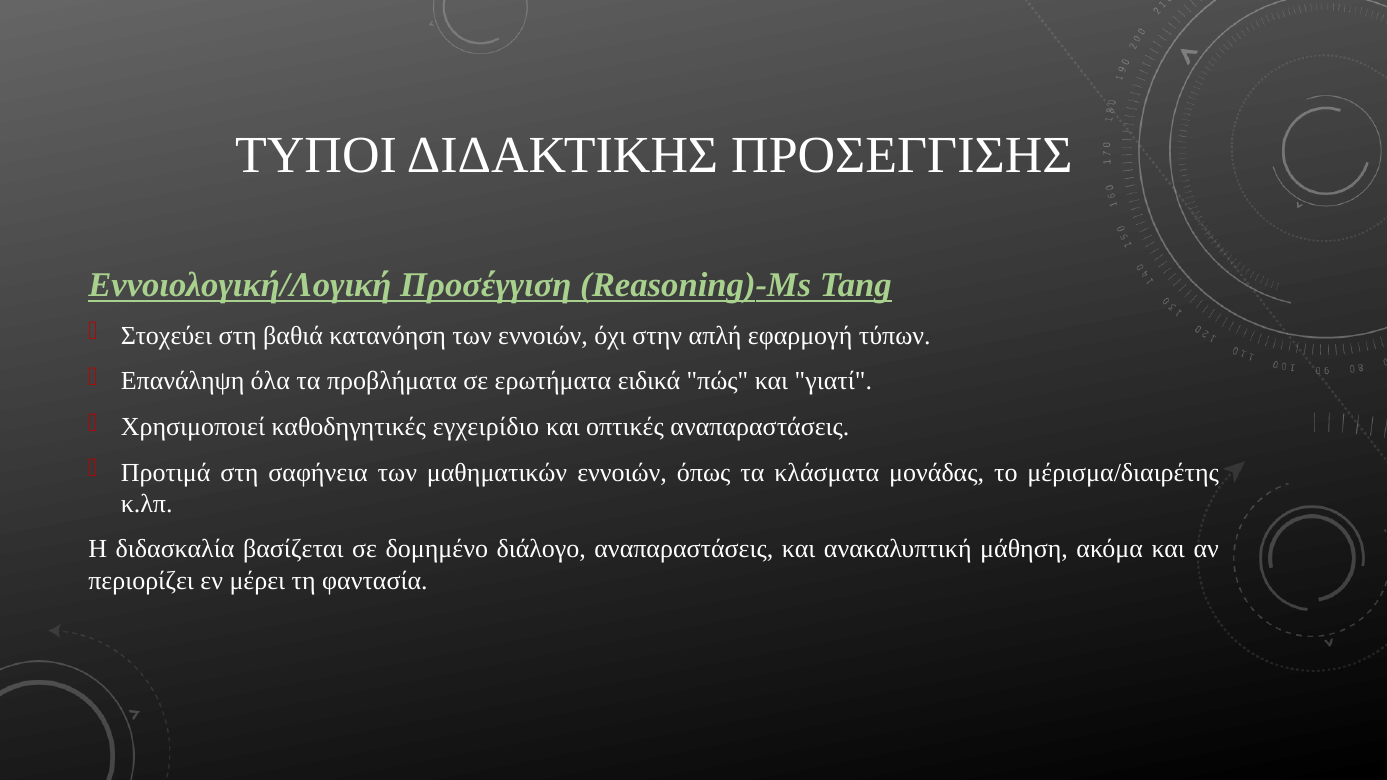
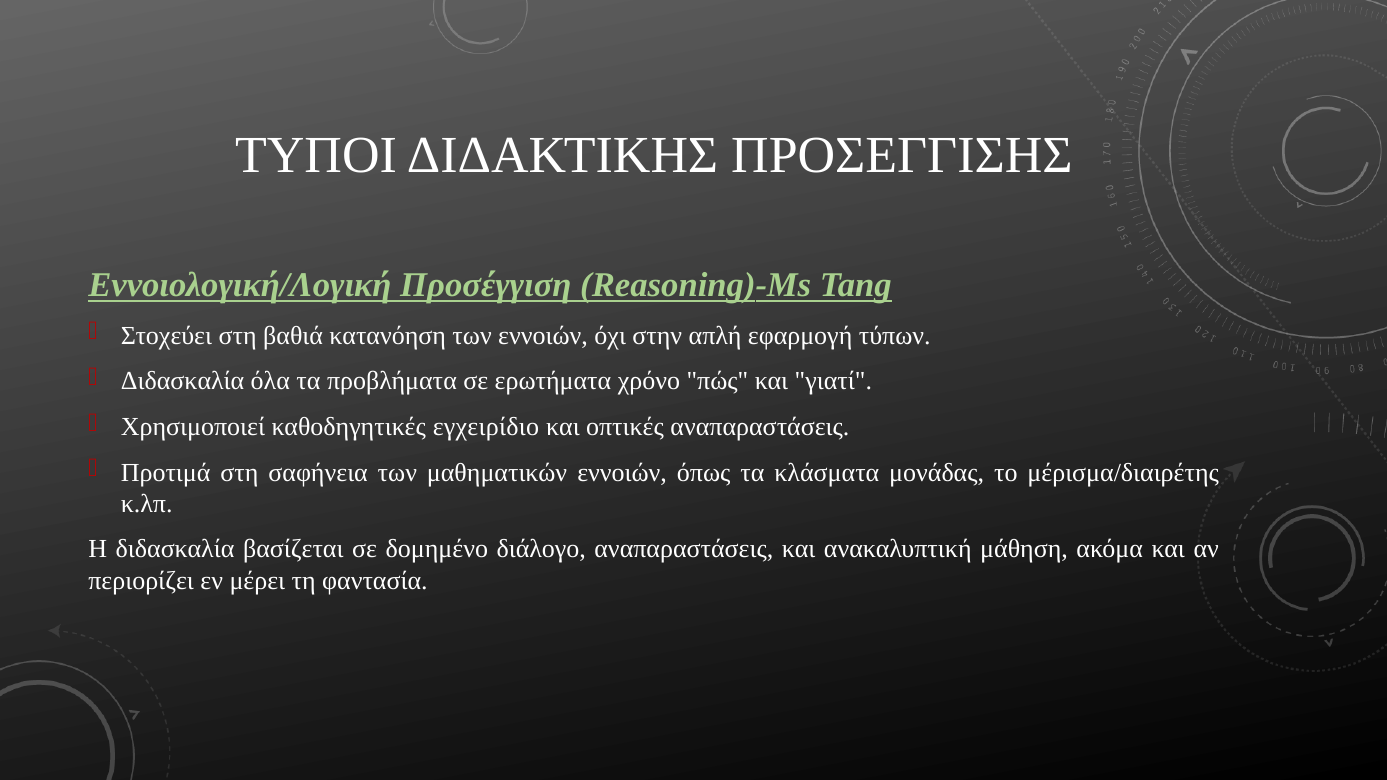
Επανάληψη at (183, 381): Επανάληψη -> Διδασκαλία
ειδικά: ειδικά -> χρόνο
